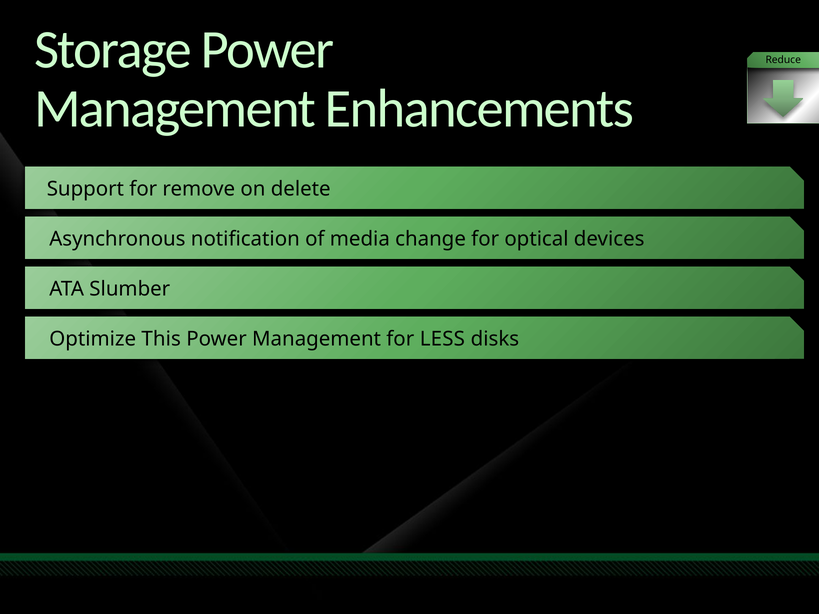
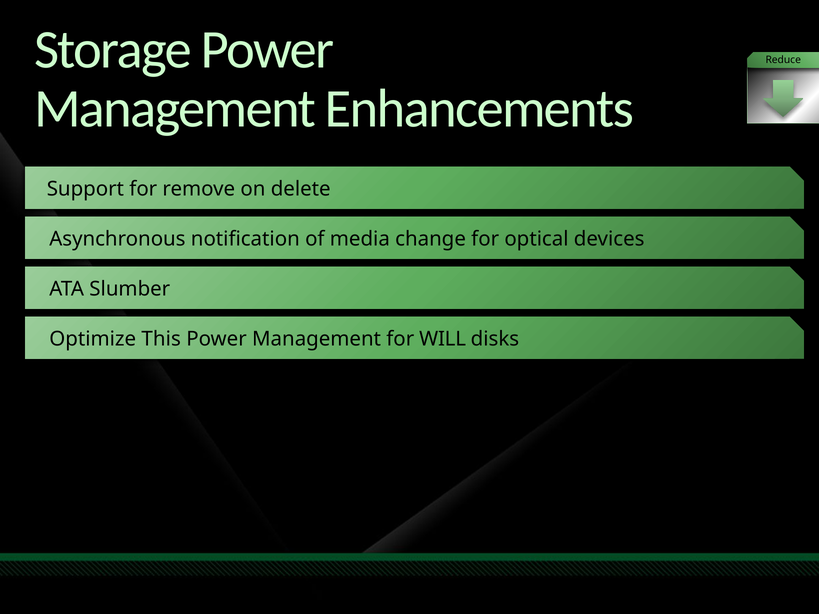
LESS: LESS -> WILL
